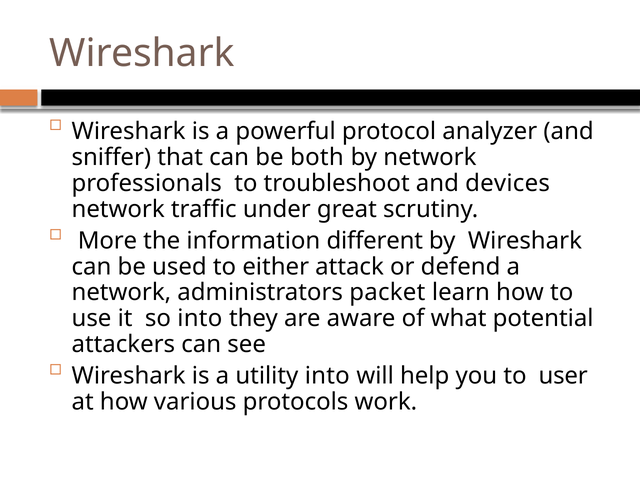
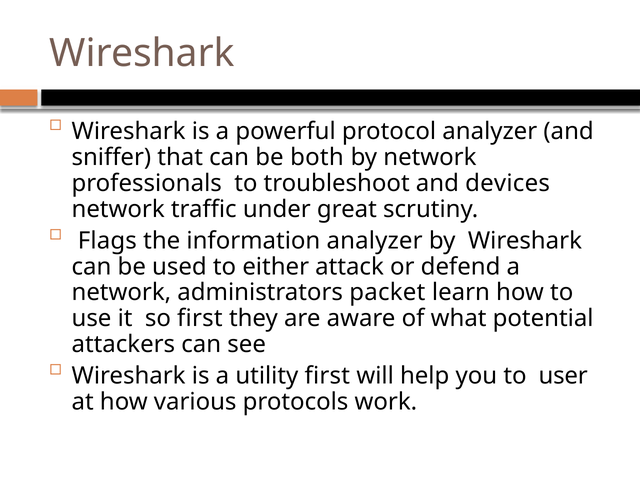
More: More -> Flags
information different: different -> analyzer
so into: into -> first
utility into: into -> first
